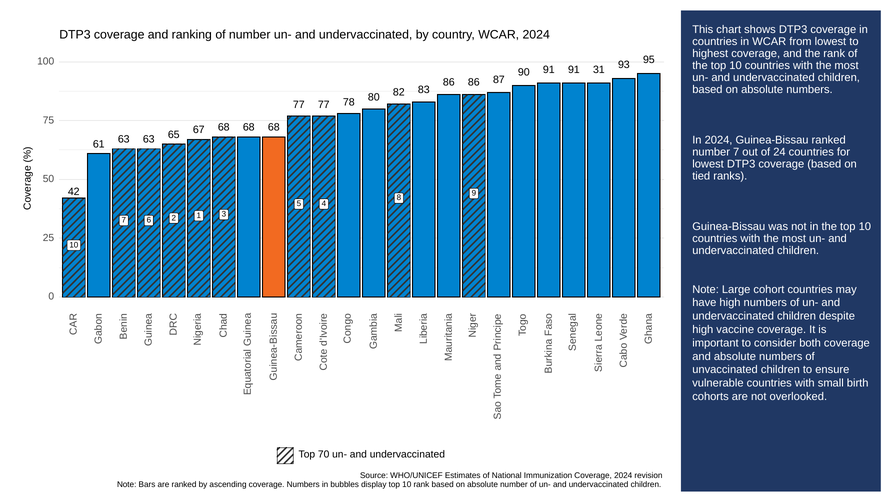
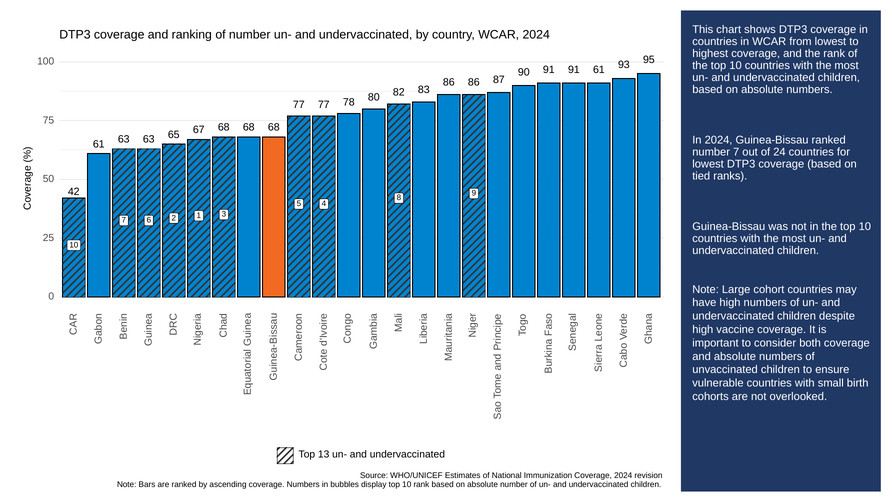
91 31: 31 -> 61
70: 70 -> 13
